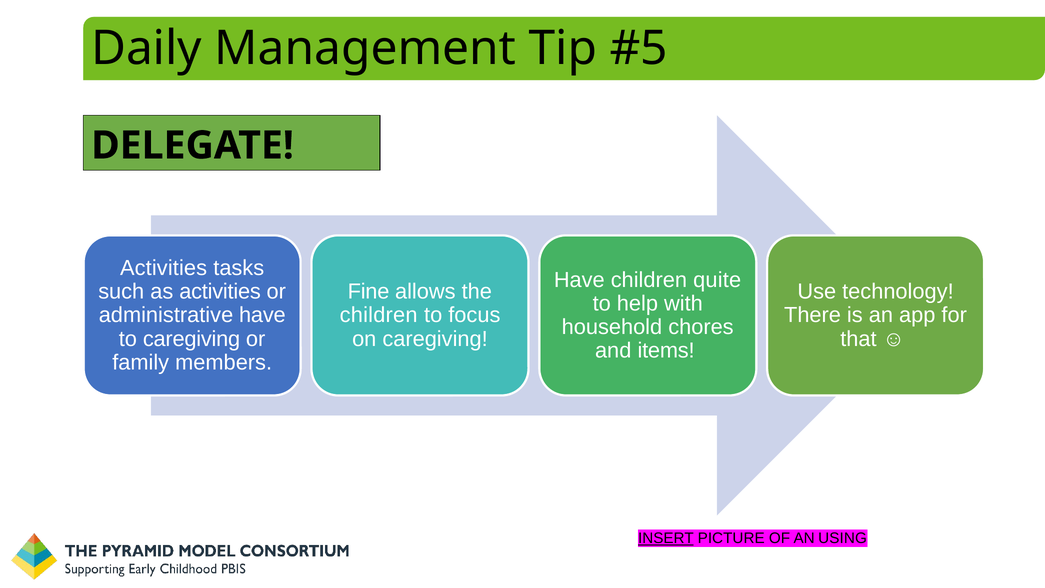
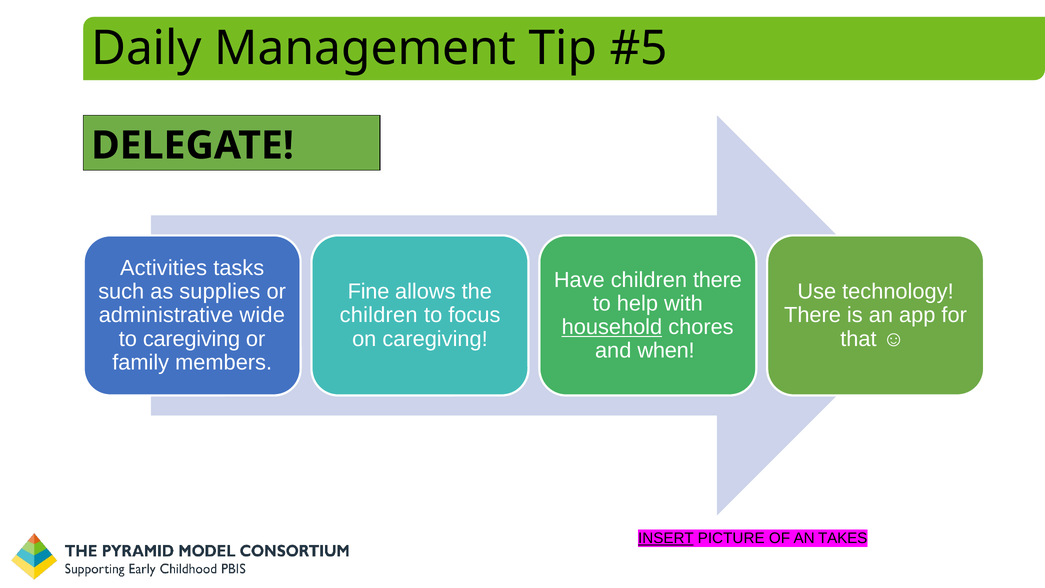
children quite: quite -> there
as activities: activities -> supplies
administrative have: have -> wide
household underline: none -> present
items: items -> when
USING: USING -> TAKES
